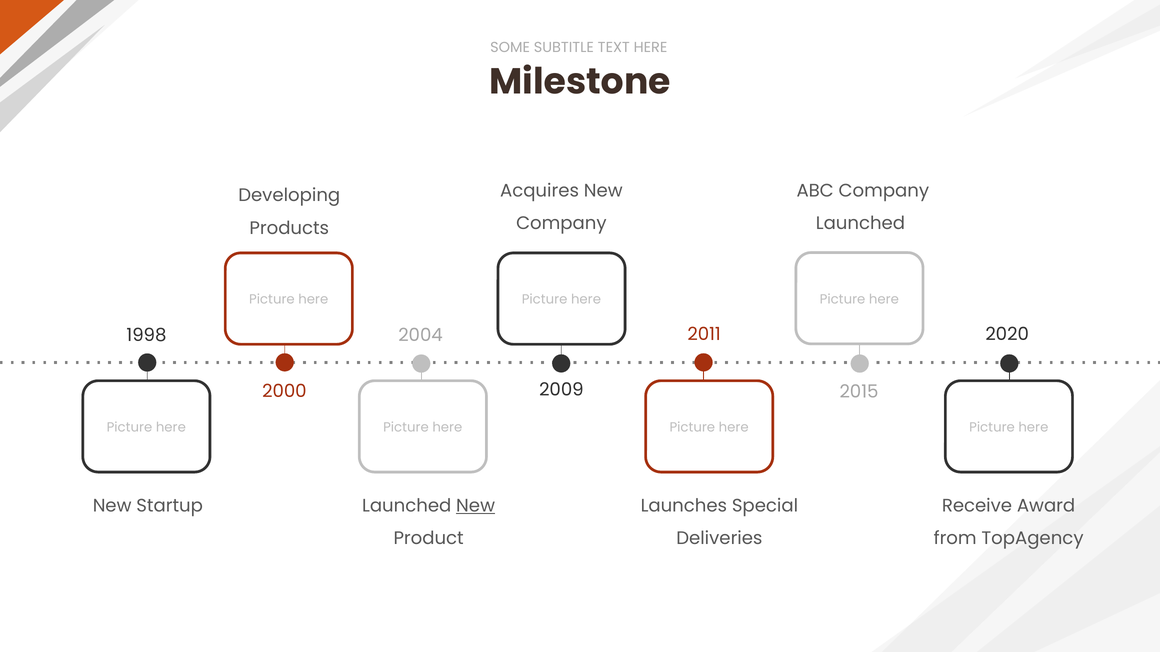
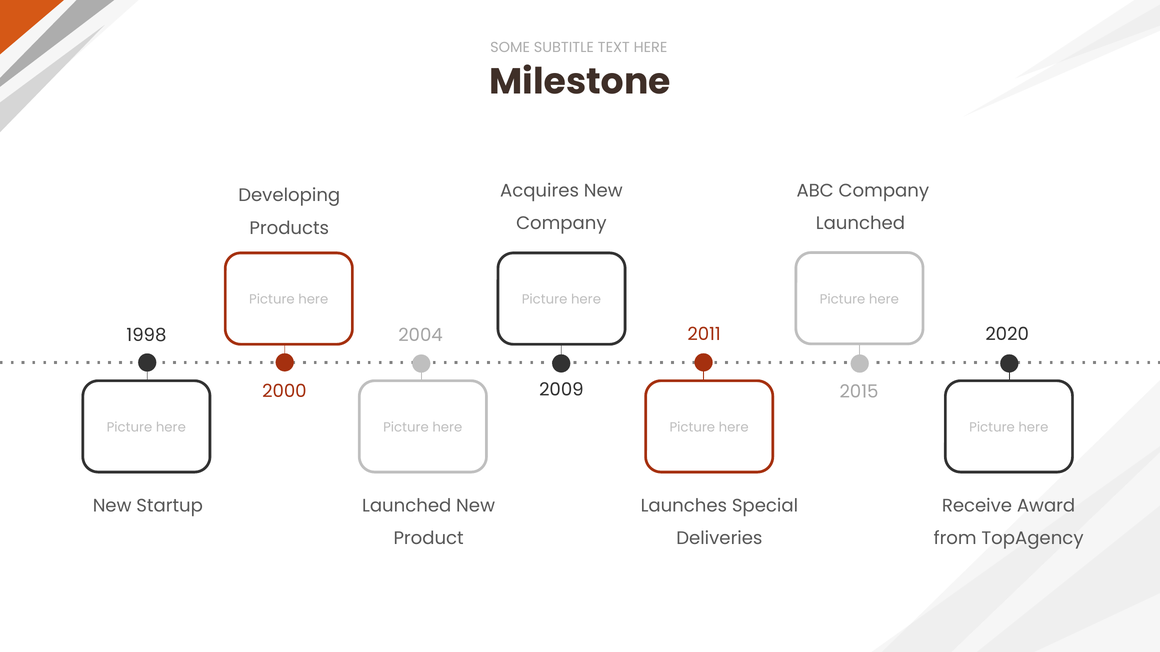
New at (476, 506) underline: present -> none
